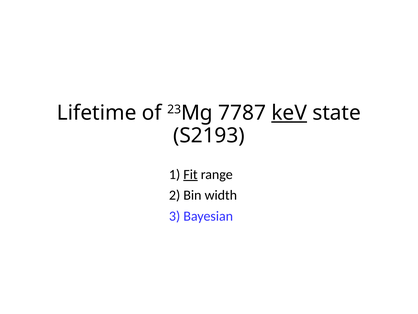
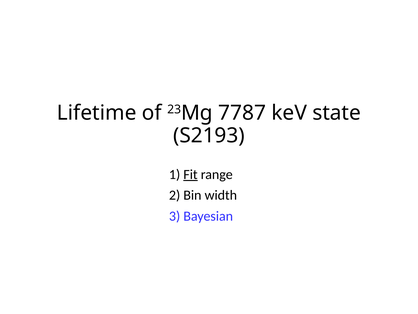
keV underline: present -> none
